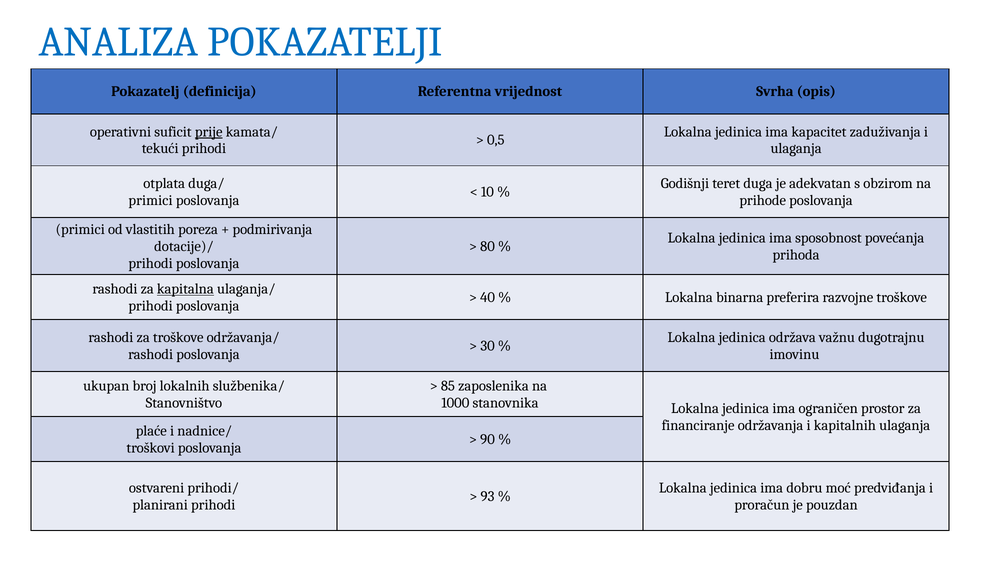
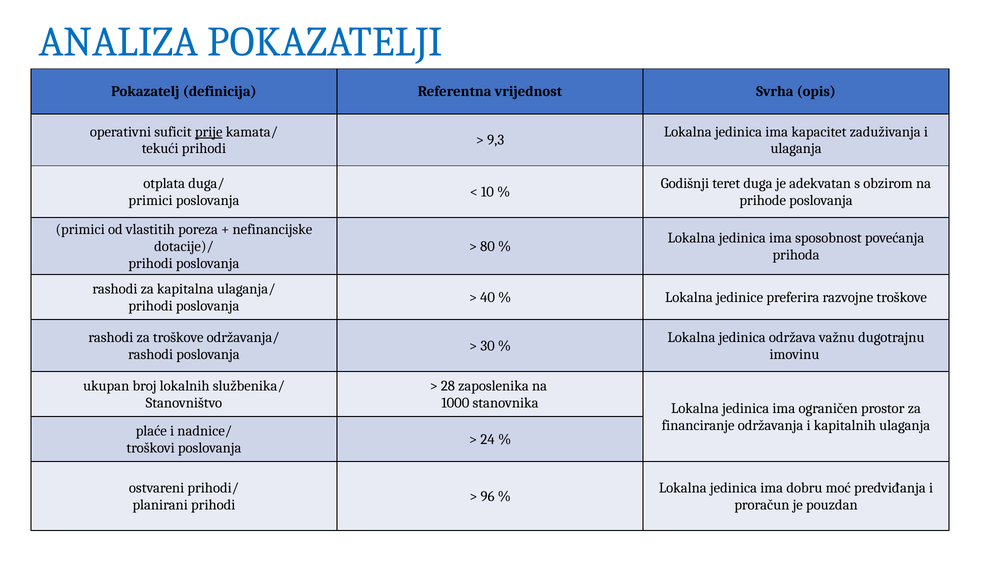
0,5: 0,5 -> 9,3
podmirivanja: podmirivanja -> nefinancijske
kapitalna underline: present -> none
binarna: binarna -> jedinice
85: 85 -> 28
90: 90 -> 24
93: 93 -> 96
